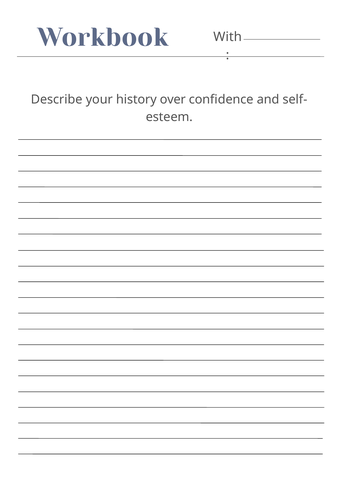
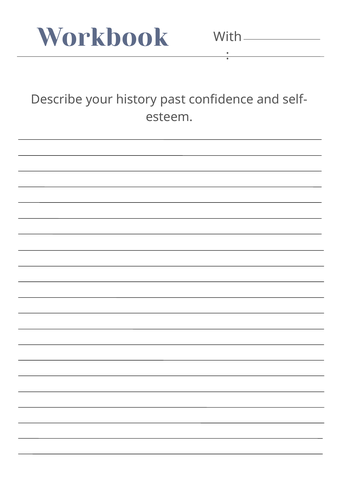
over: over -> past
